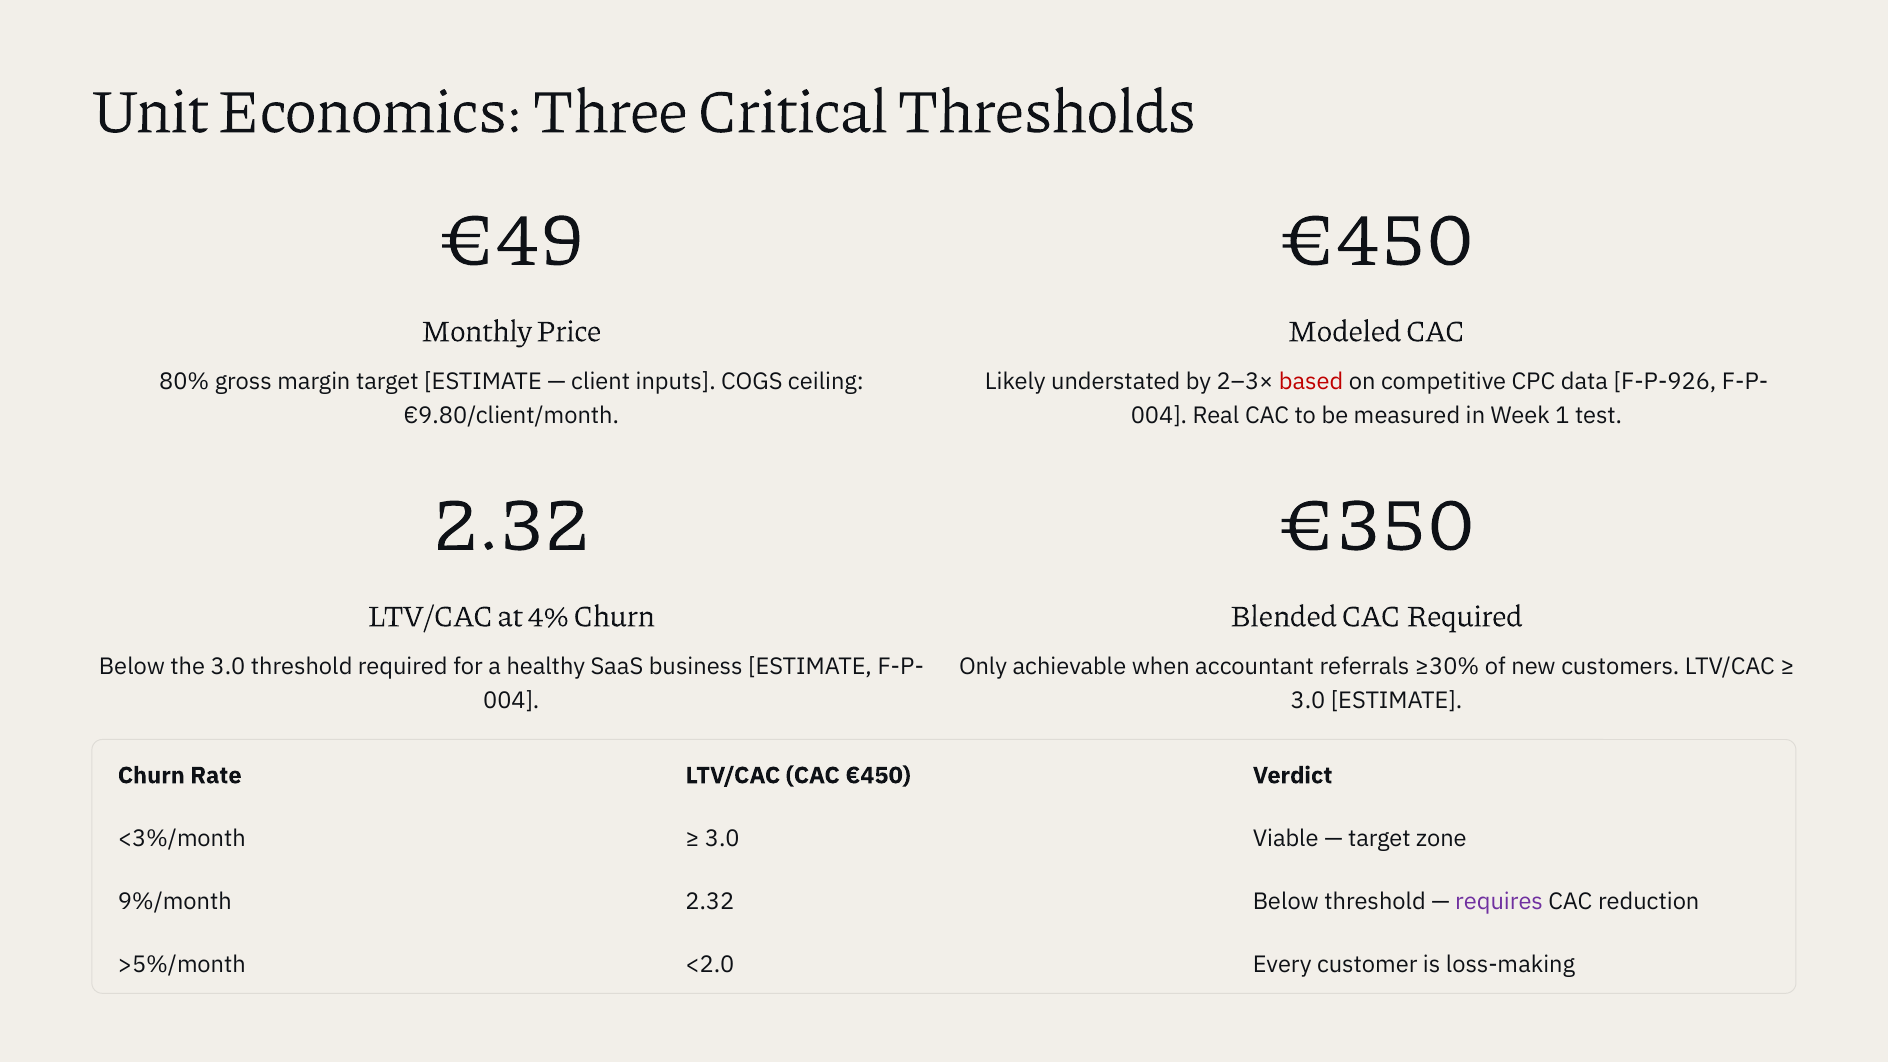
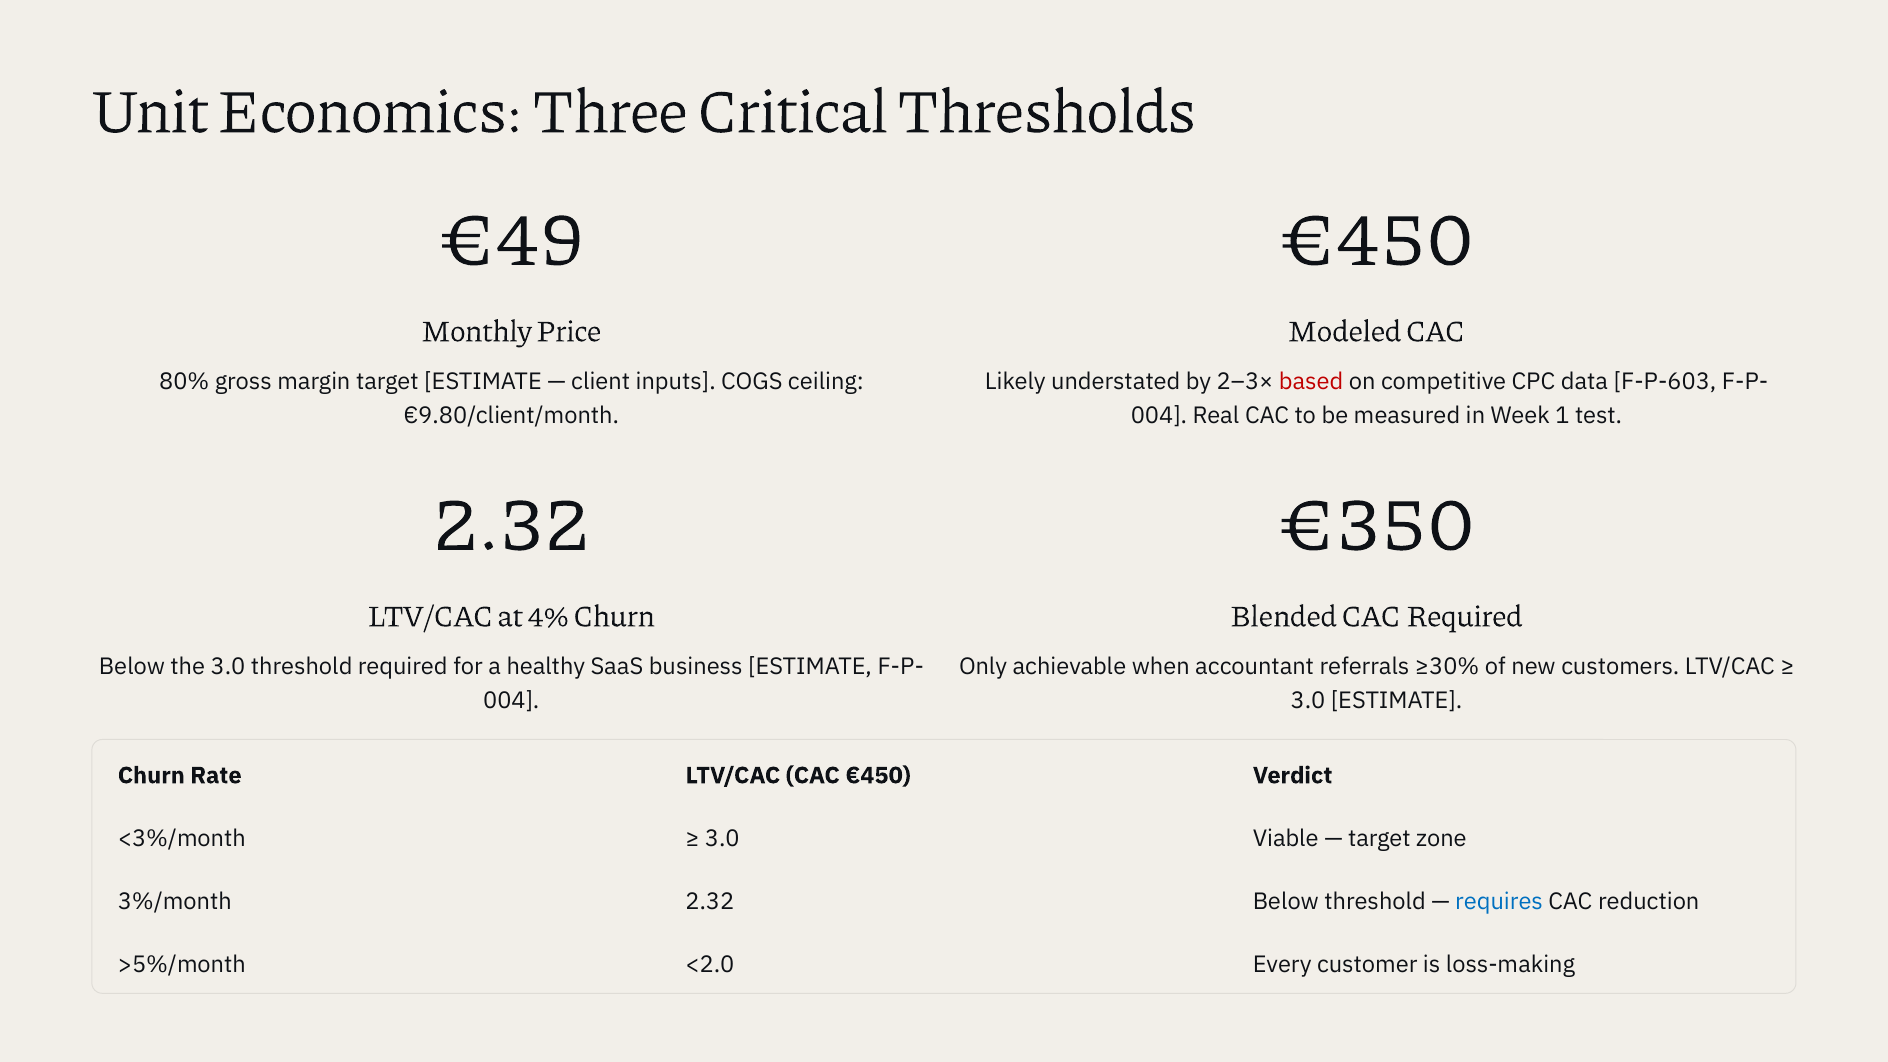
F-P-926: F-P-926 -> F-P-603
9%/month: 9%/month -> 3%/month
requires colour: purple -> blue
